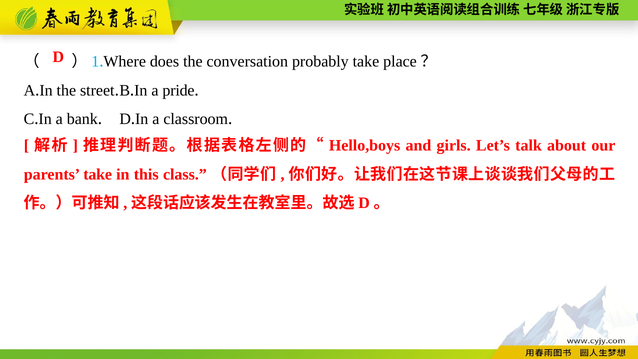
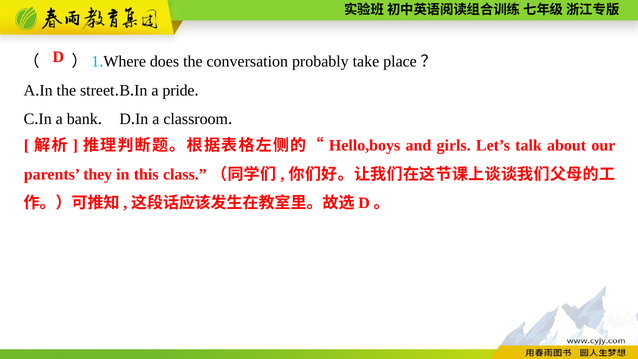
parents take: take -> they
